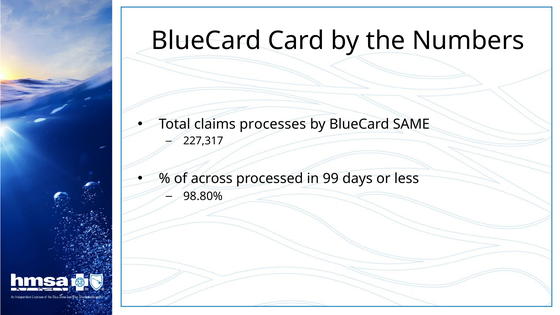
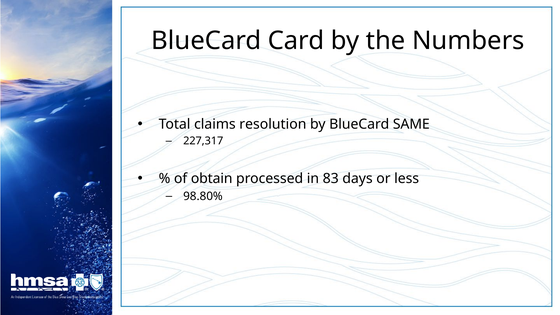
processes: processes -> resolution
across: across -> obtain
99: 99 -> 83
